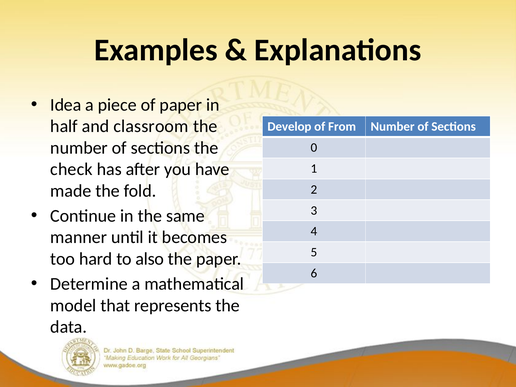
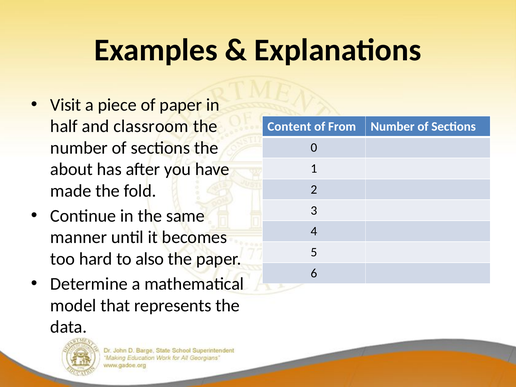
Idea: Idea -> Visit
Develop: Develop -> Content
check: check -> about
